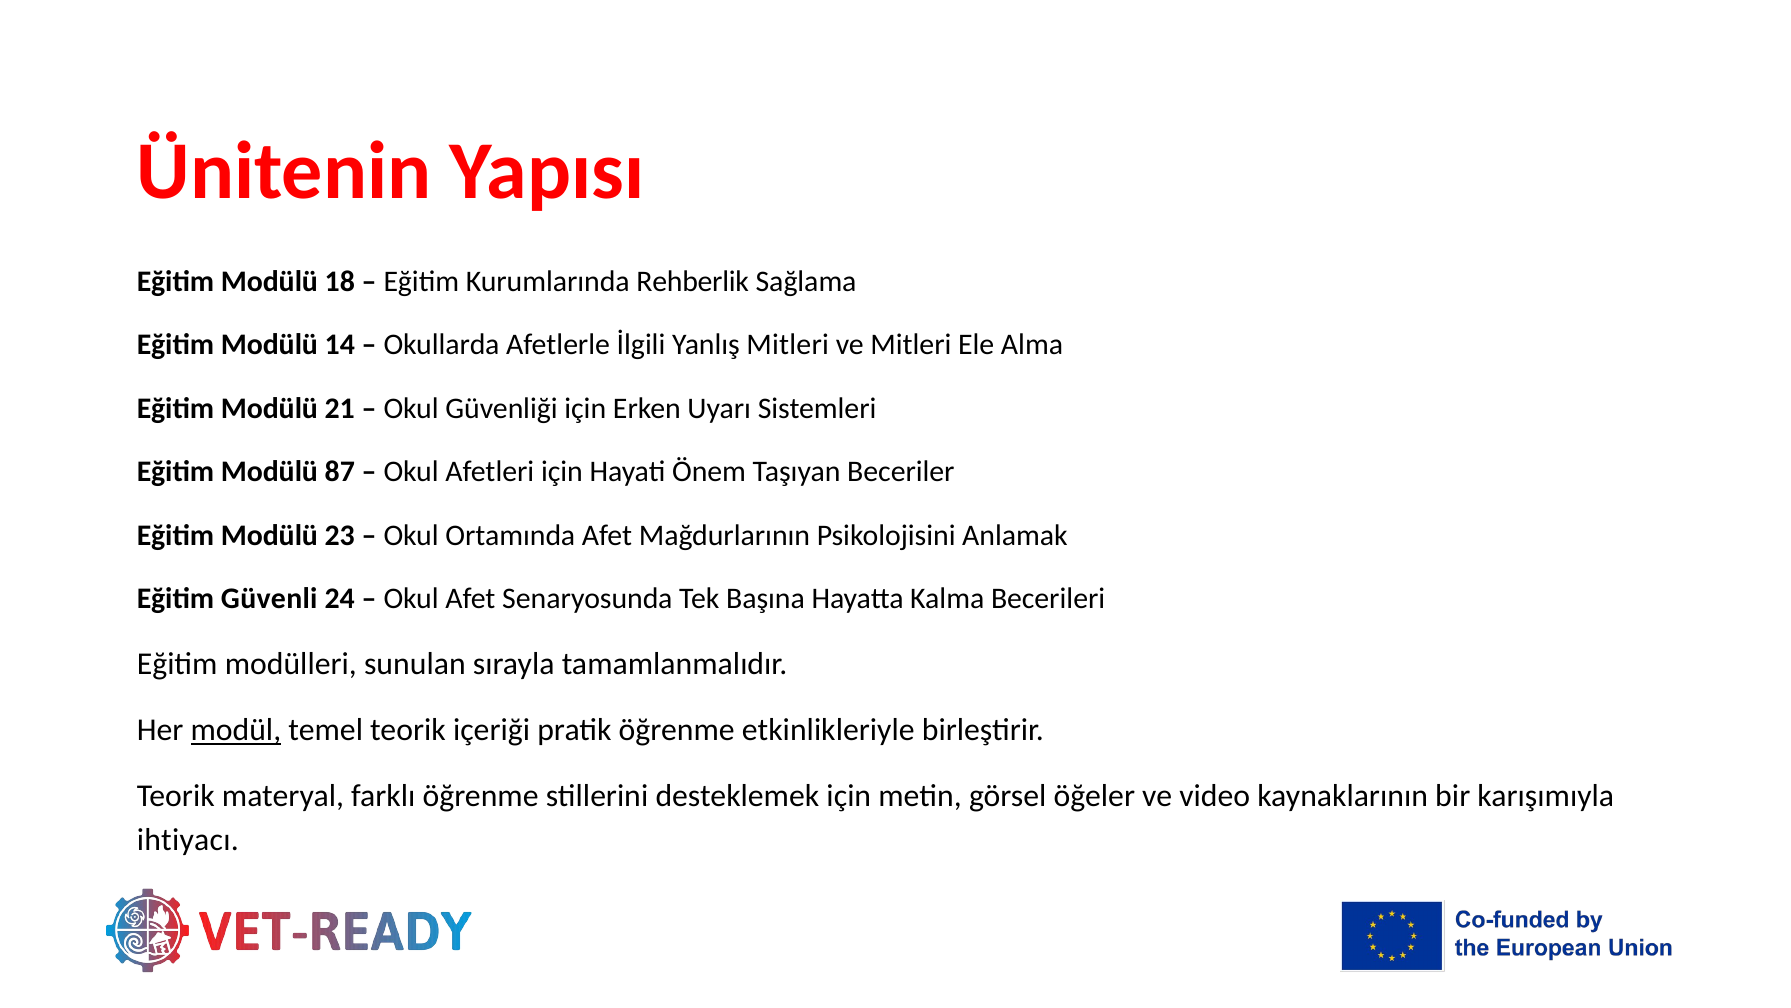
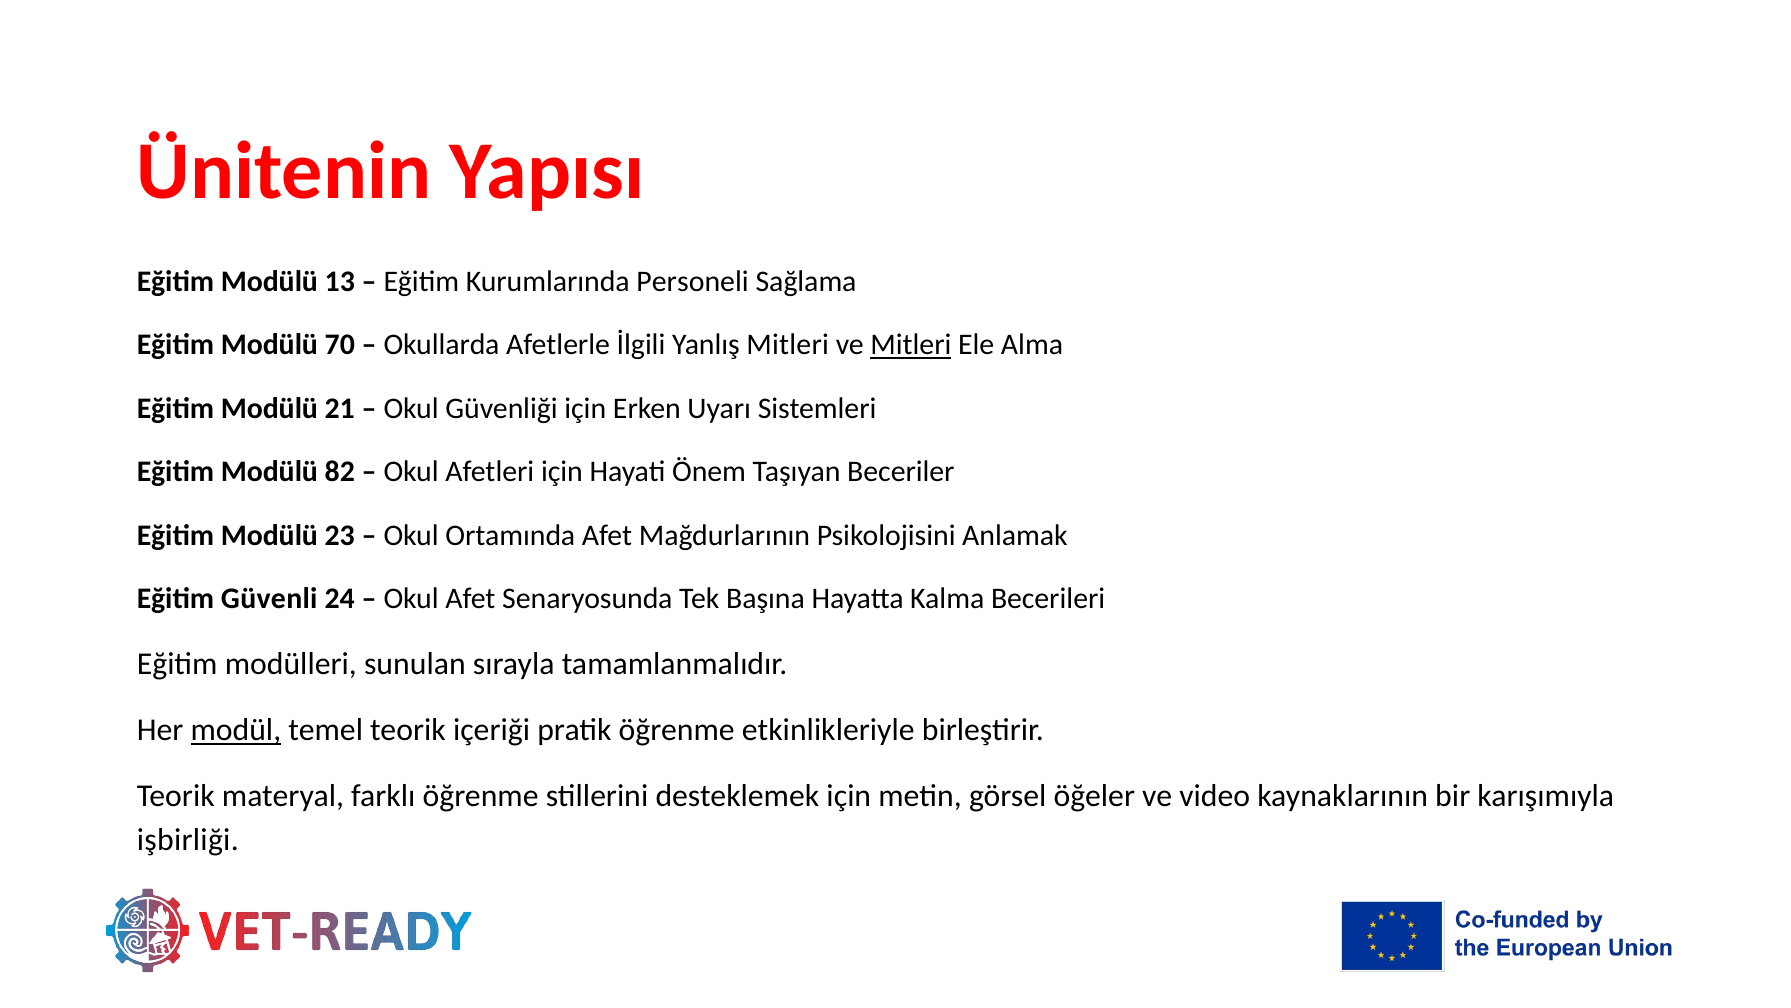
18: 18 -> 13
Rehberlik: Rehberlik -> Personeli
14: 14 -> 70
Mitleri at (911, 345) underline: none -> present
87: 87 -> 82
ihtiyacı: ihtiyacı -> işbirliği
